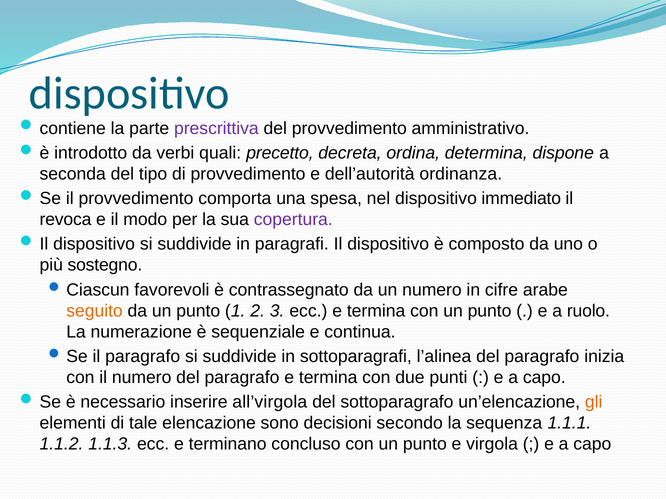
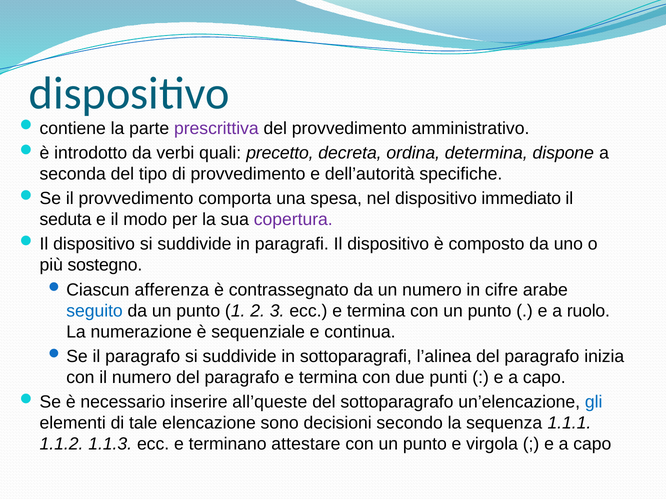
ordinanza: ordinanza -> specifiche
revoca: revoca -> seduta
favorevoli: favorevoli -> afferenza
seguito colour: orange -> blue
all’virgola: all’virgola -> all’queste
gli colour: orange -> blue
concluso: concluso -> attestare
